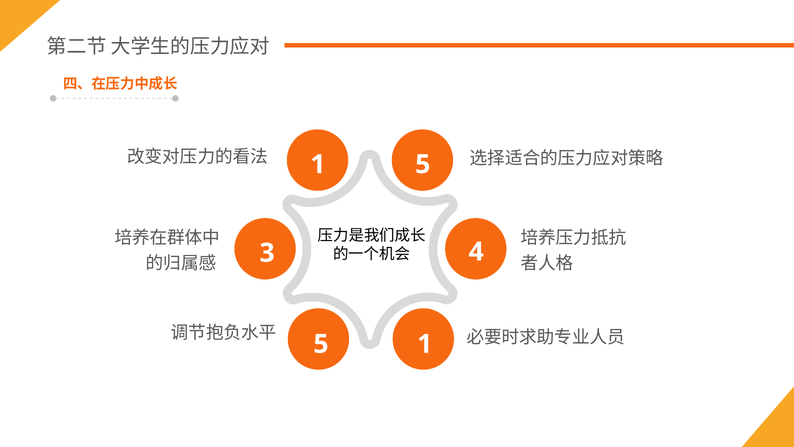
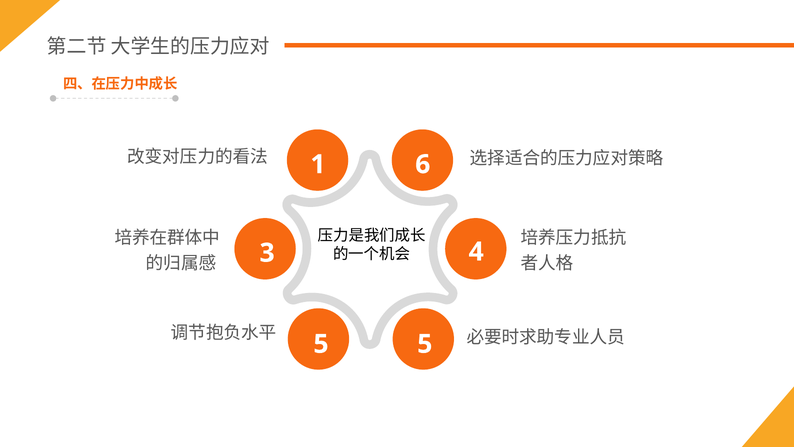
1 5: 5 -> 6
5 1: 1 -> 5
